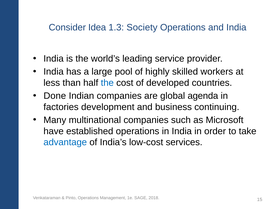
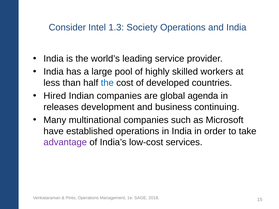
Idea: Idea -> Intel
Done: Done -> Hired
factories: factories -> releases
advantage colour: blue -> purple
